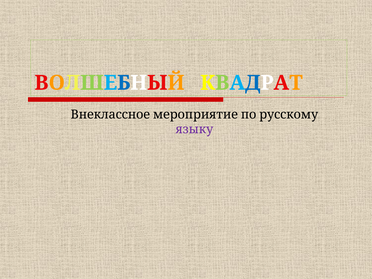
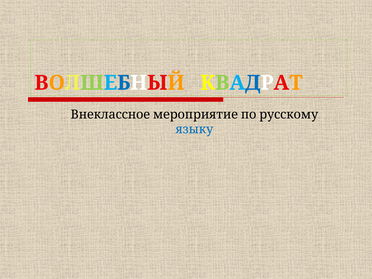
языку colour: purple -> blue
